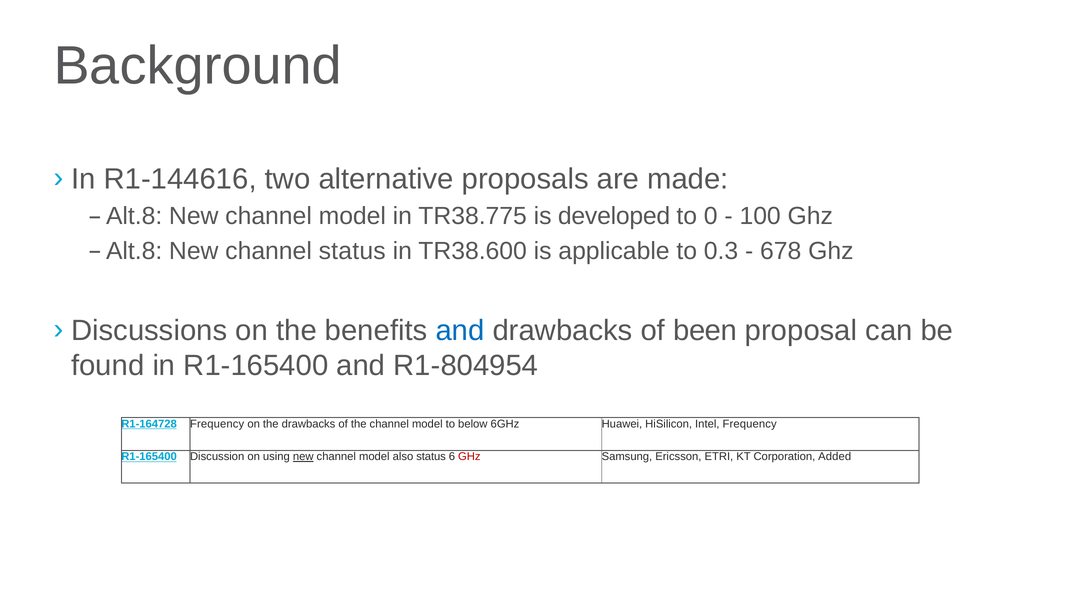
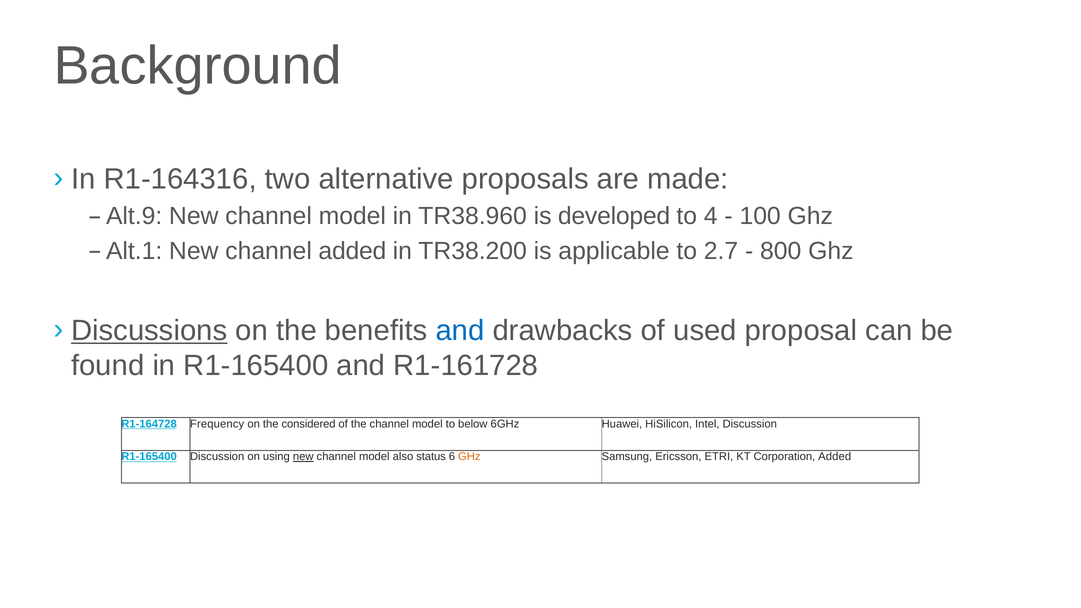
R1-144616: R1-144616 -> R1-164316
Alt.8 at (134, 216): Alt.8 -> Alt.9
TR38.775: TR38.775 -> TR38.960
0: 0 -> 4
Alt.8 at (134, 251): Alt.8 -> Alt.1
channel status: status -> added
TR38.600: TR38.600 -> TR38.200
0.3: 0.3 -> 2.7
678: 678 -> 800
Discussions underline: none -> present
been: been -> used
R1-804954: R1-804954 -> R1-161728
the drawbacks: drawbacks -> considered
Intel Frequency: Frequency -> Discussion
GHz at (469, 457) colour: red -> orange
